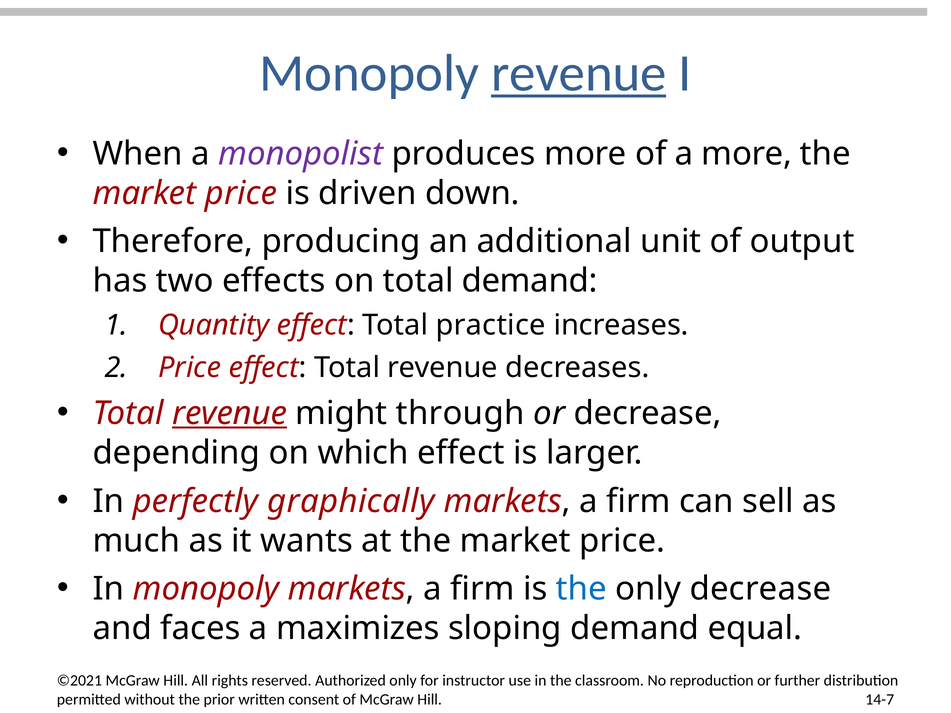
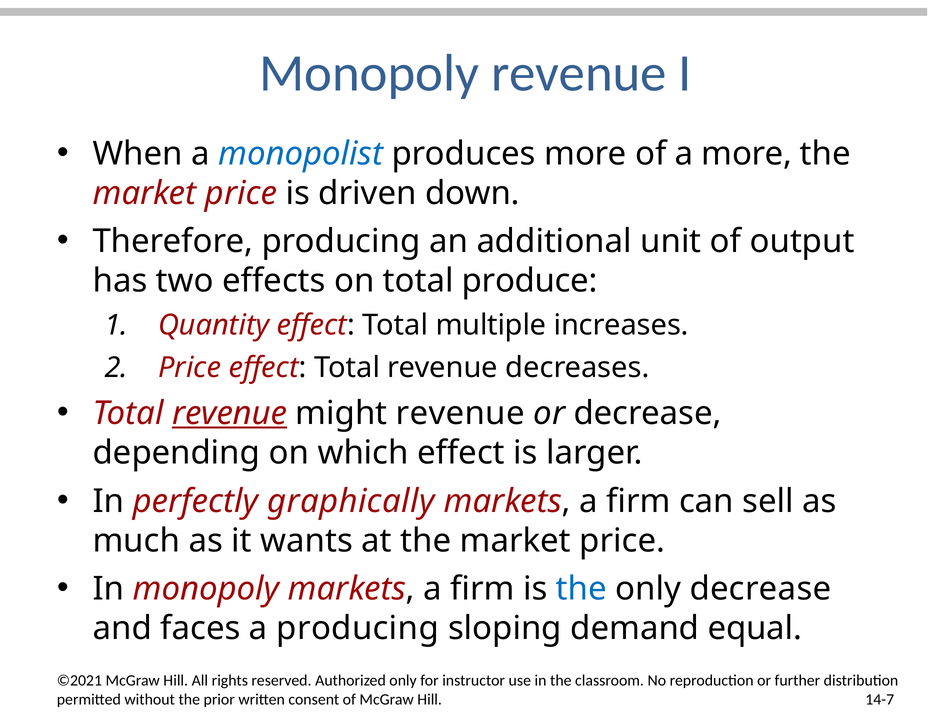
revenue at (579, 73) underline: present -> none
monopolist colour: purple -> blue
total demand: demand -> produce
practice: practice -> multiple
might through: through -> revenue
a maximizes: maximizes -> producing
